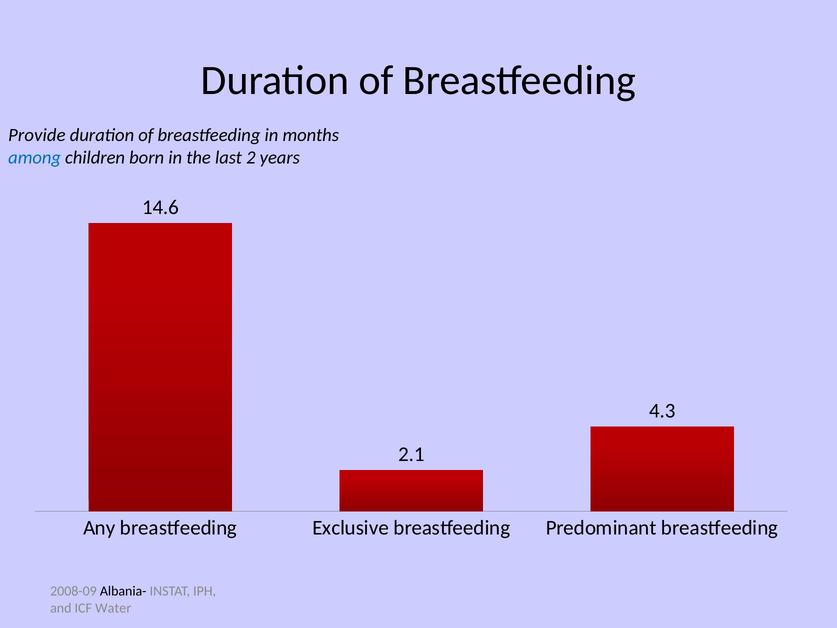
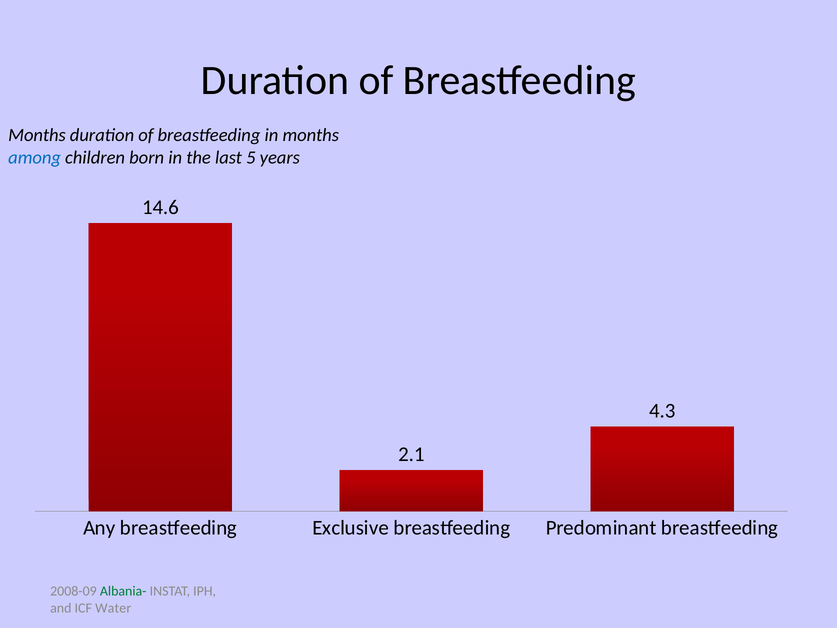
Provide at (37, 135): Provide -> Months
2: 2 -> 5
Albania- colour: black -> green
